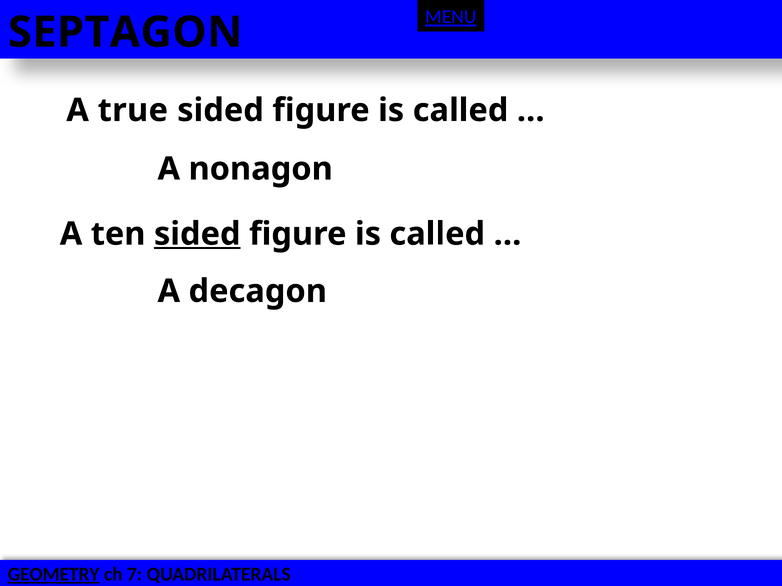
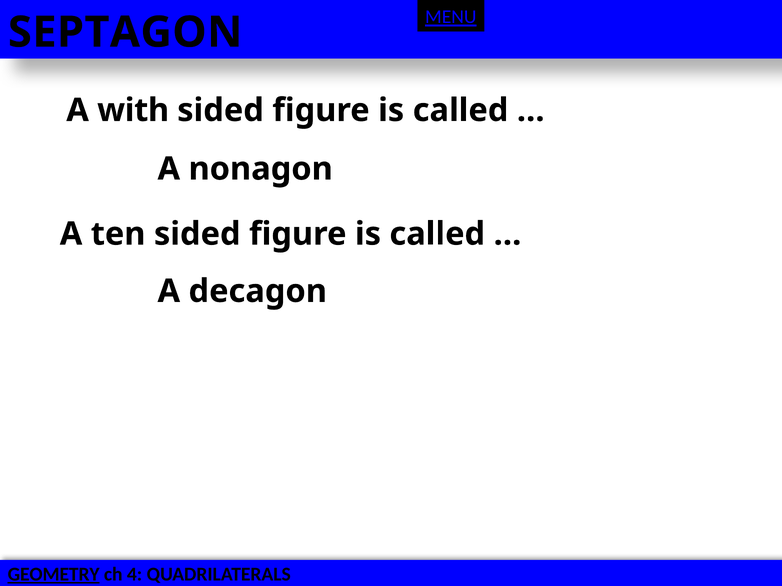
true: true -> with
sided at (197, 234) underline: present -> none
7: 7 -> 4
